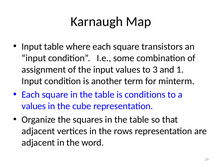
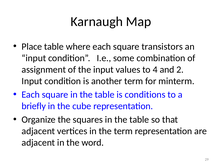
Input at (32, 46): Input -> Place
3: 3 -> 4
1: 1 -> 2
values at (34, 106): values -> briefly
the rows: rows -> term
